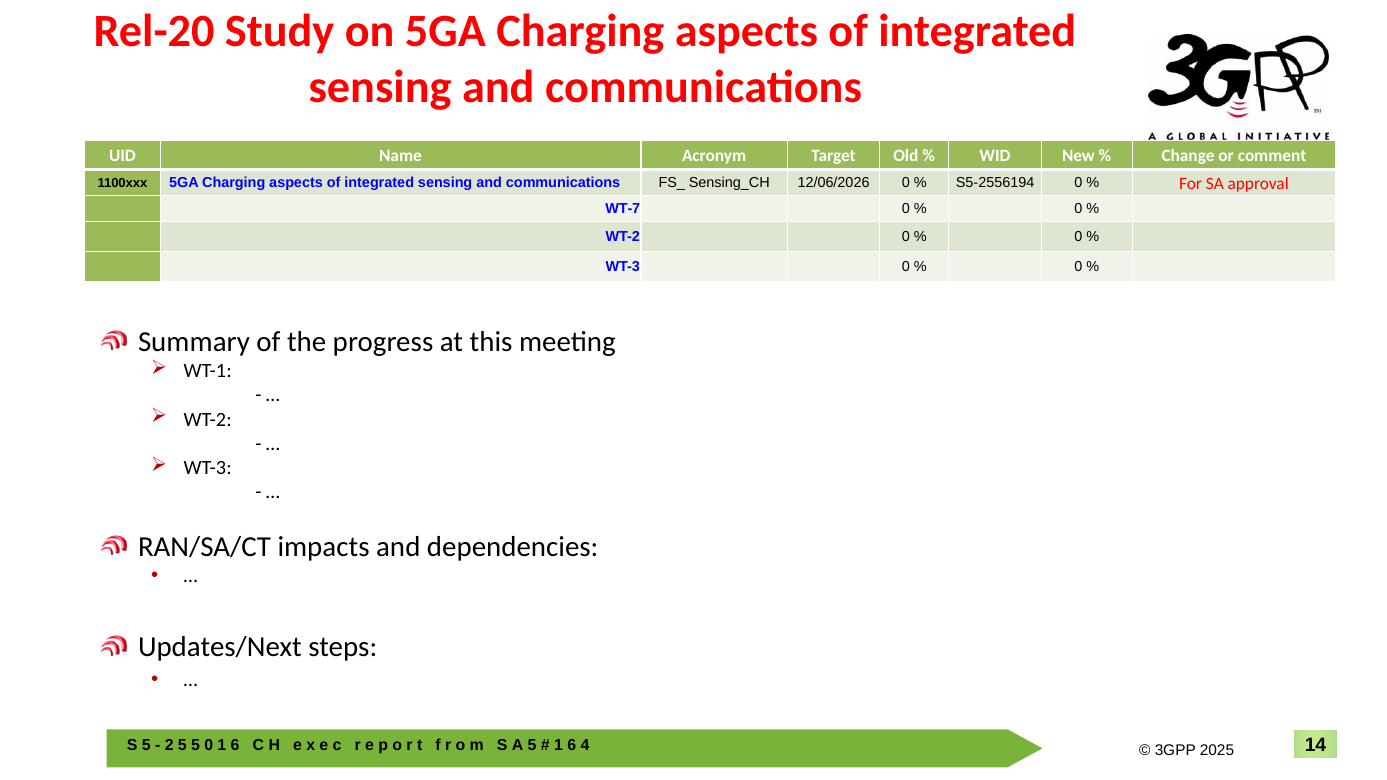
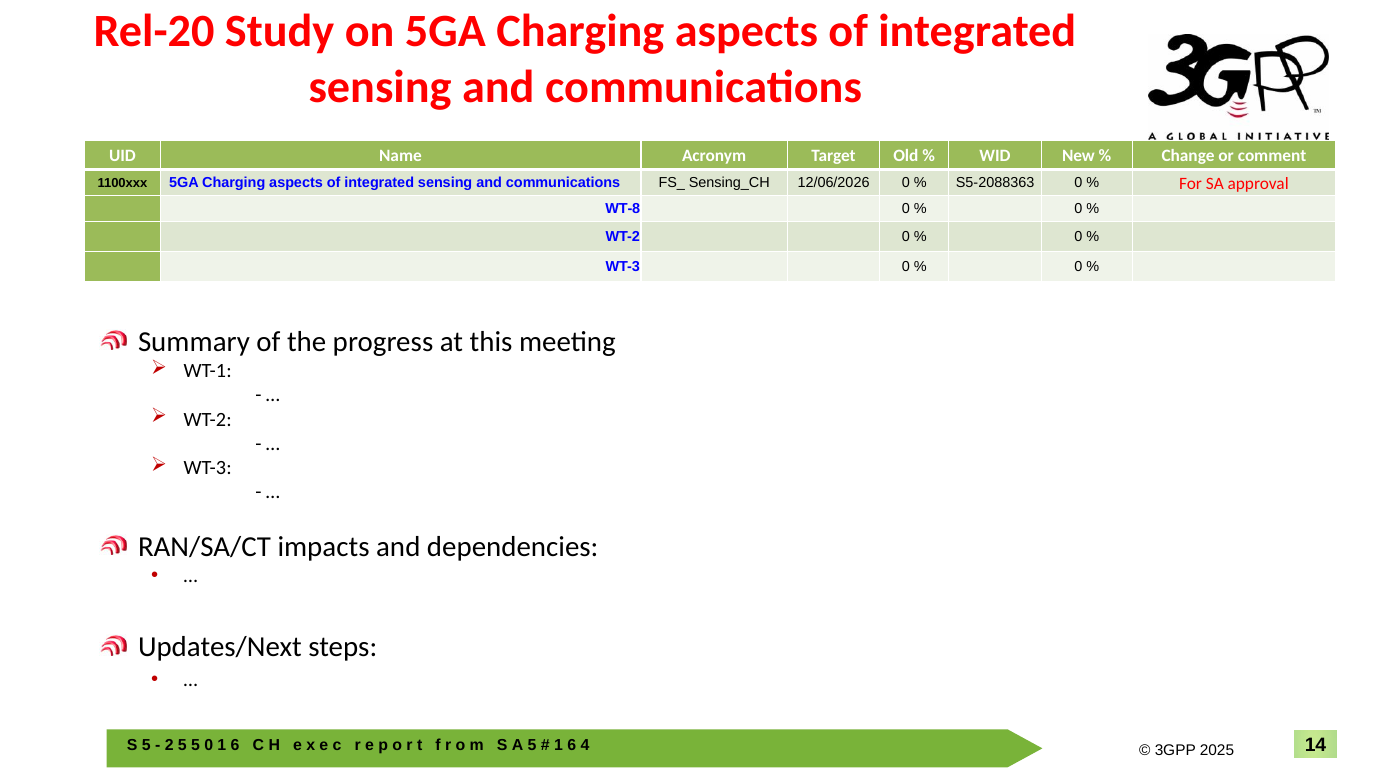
S5-2556194: S5-2556194 -> S5-2088363
WT-7: WT-7 -> WT-8
